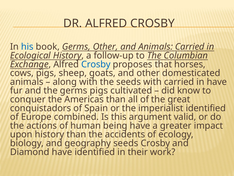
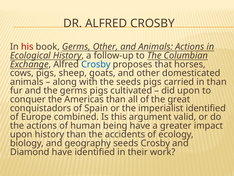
his colour: blue -> red
Animals Carried: Carried -> Actions
seeds with: with -> pigs
in have: have -> than
did know: know -> upon
